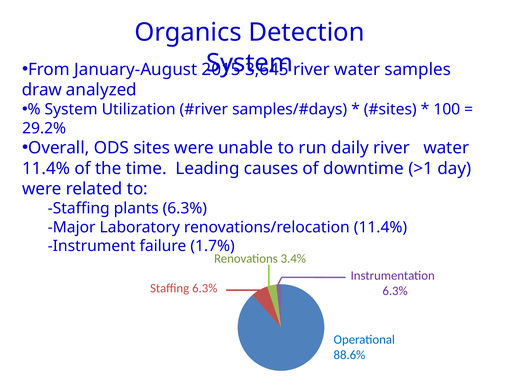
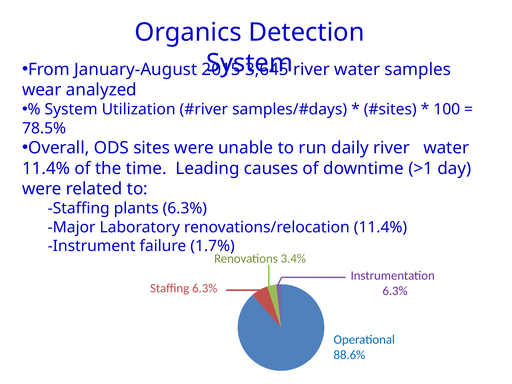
draw: draw -> wear
29.2%: 29.2% -> 78.5%
